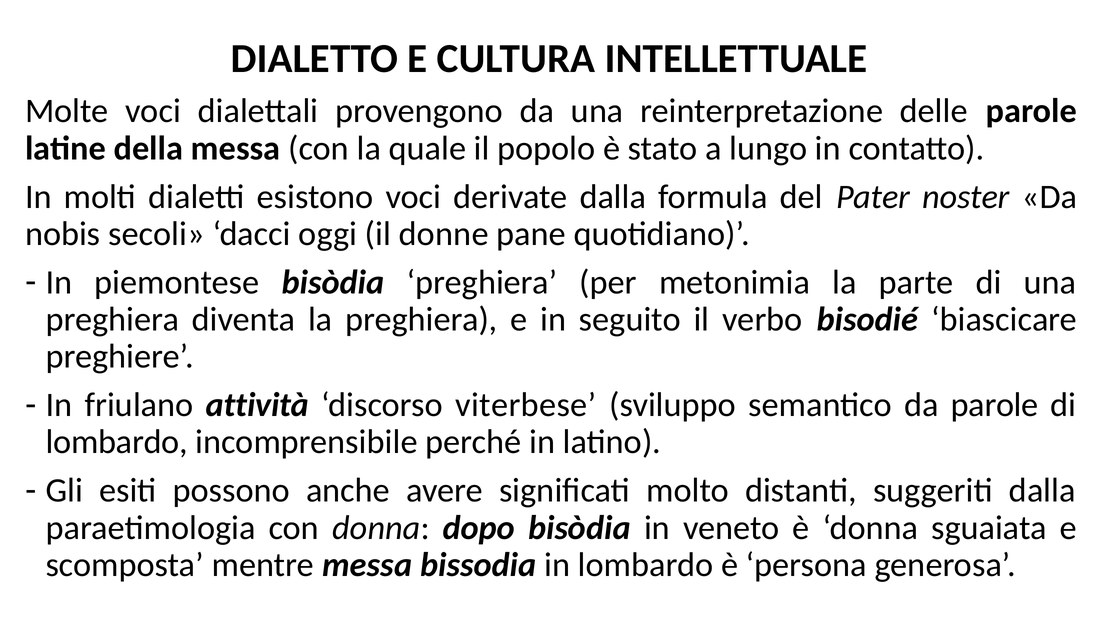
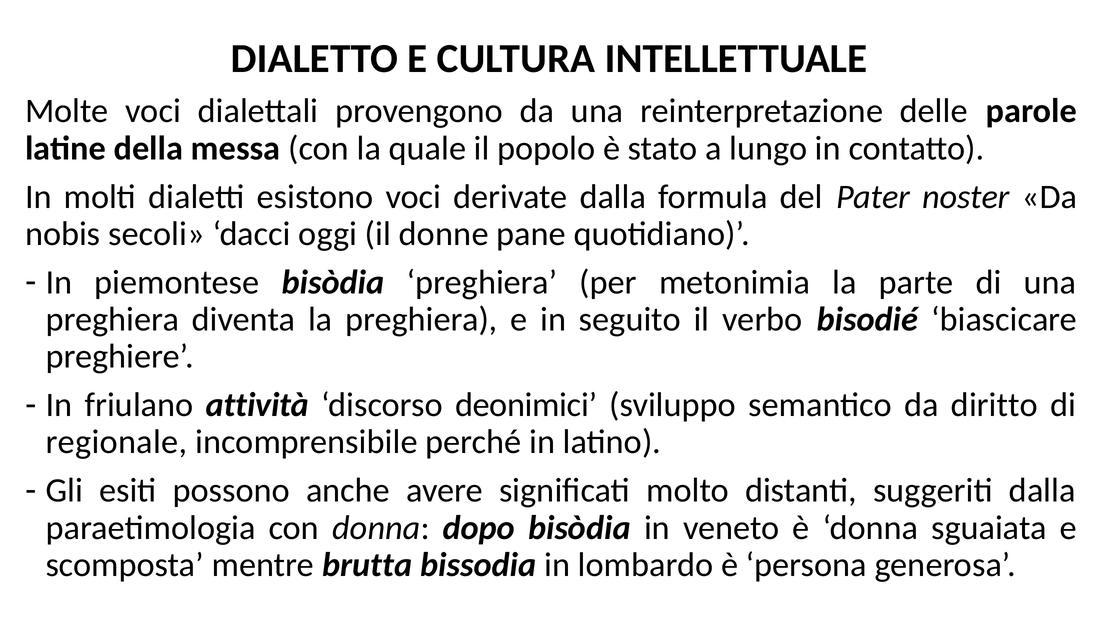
viterbese: viterbese -> deonimici
da parole: parole -> diritto
lombardo at (117, 442): lombardo -> regionale
mentre messa: messa -> brutta
